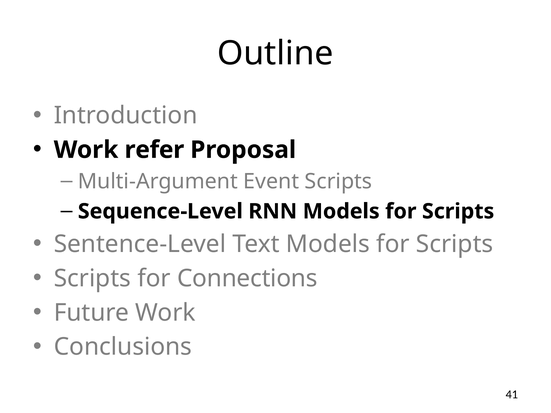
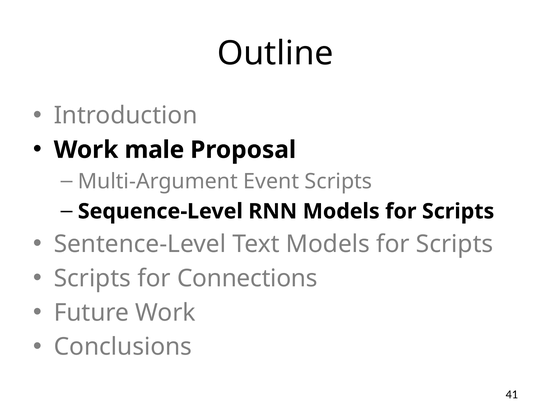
refer: refer -> male
